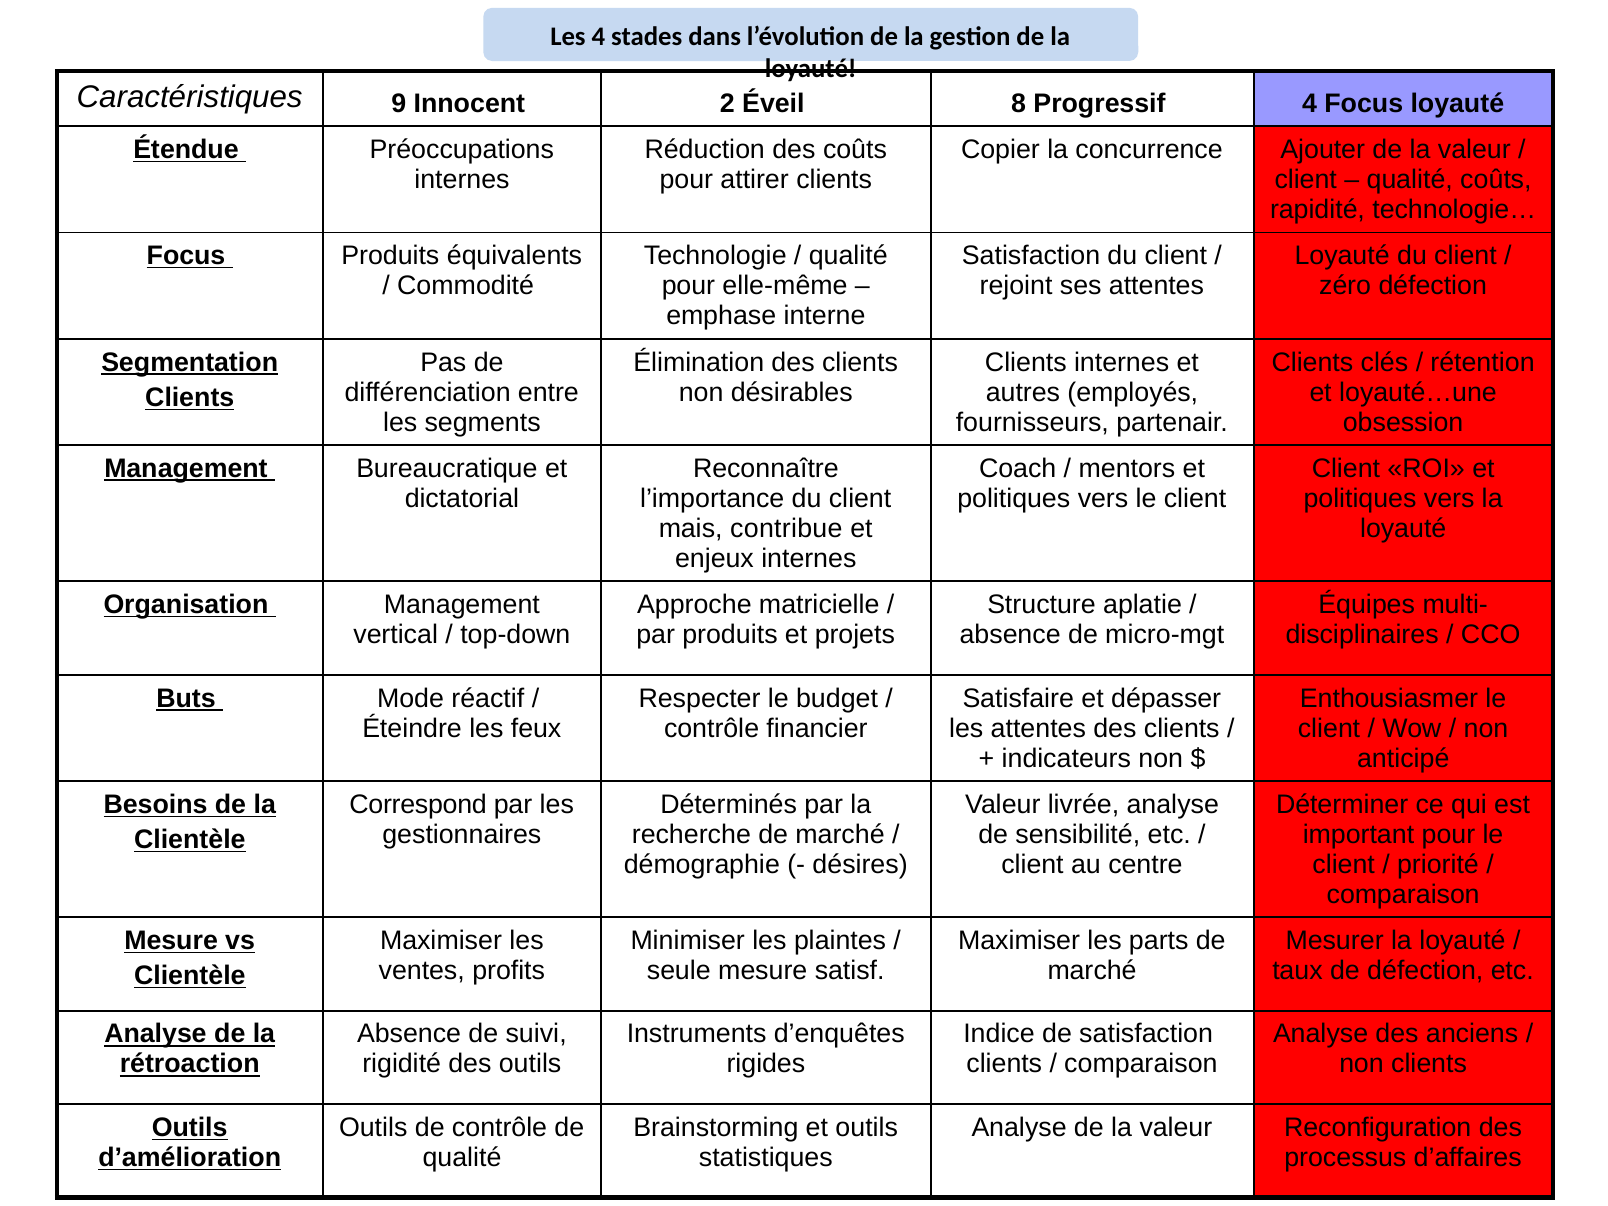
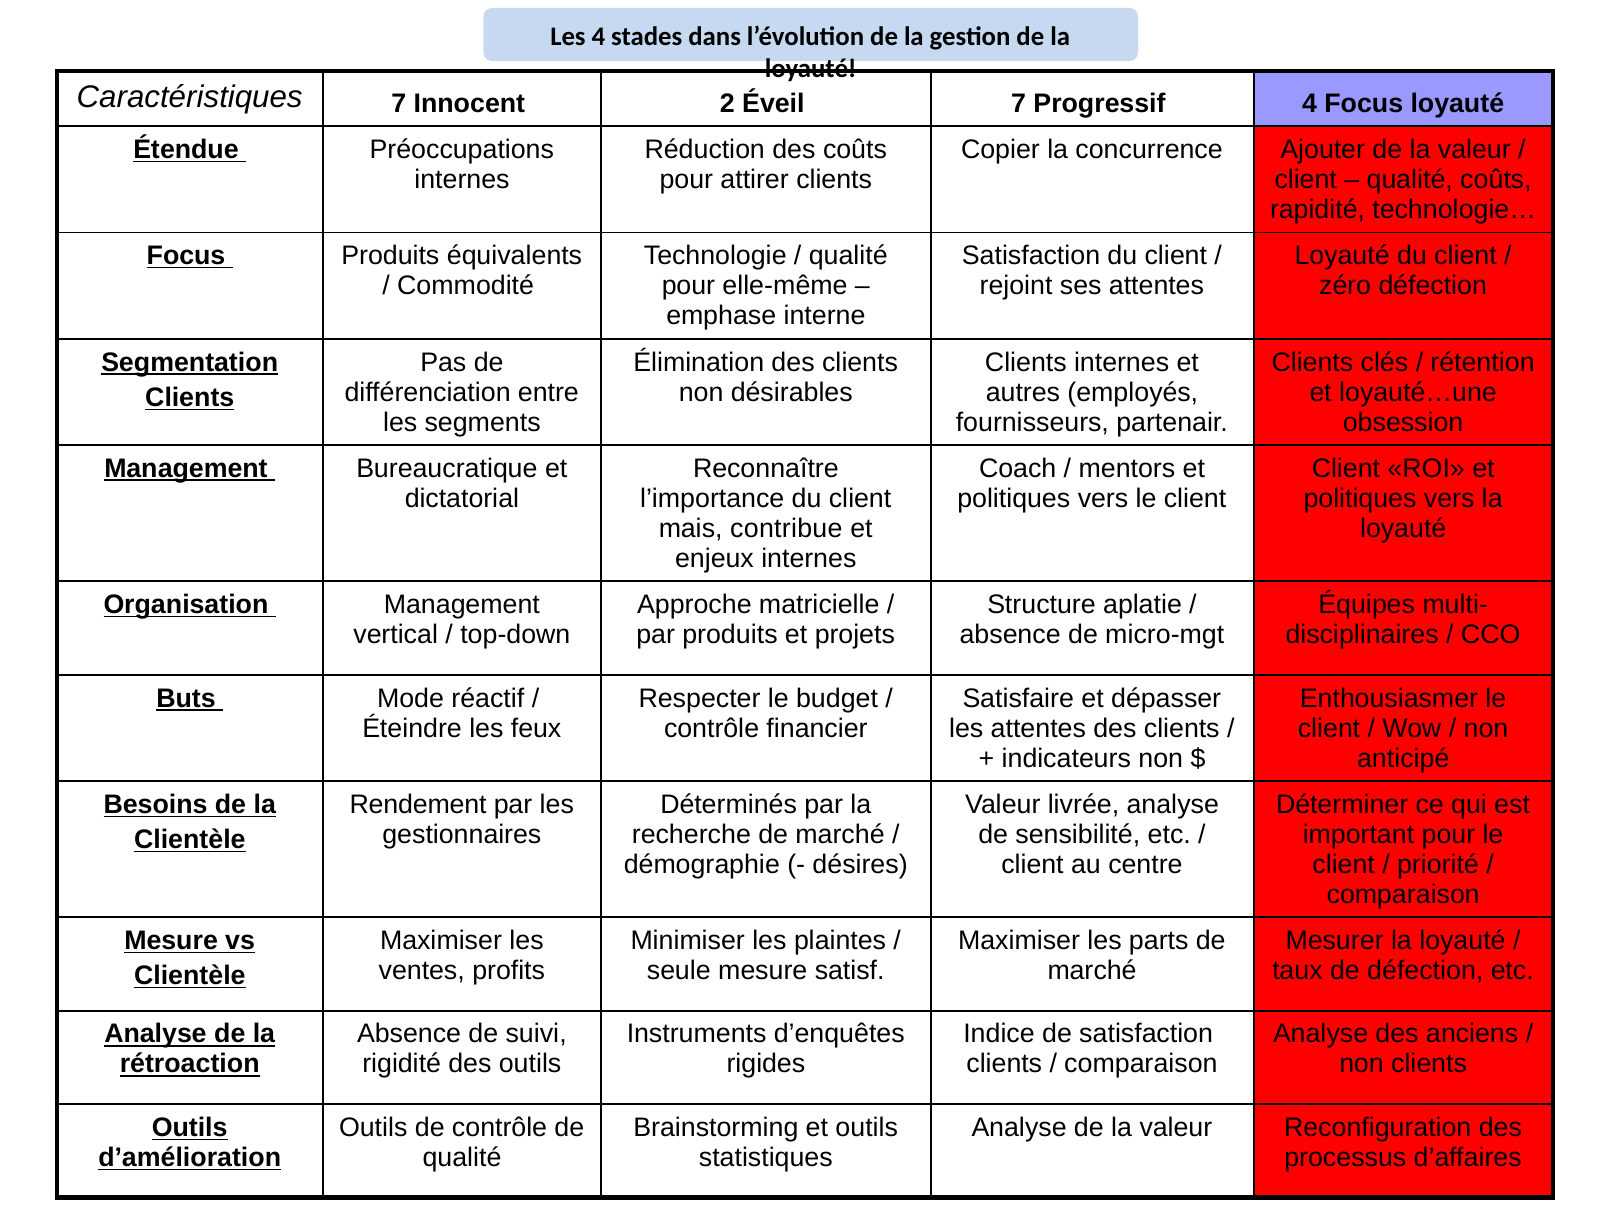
Caractéristiques 9: 9 -> 7
Éveil 8: 8 -> 7
Correspond: Correspond -> Rendement
